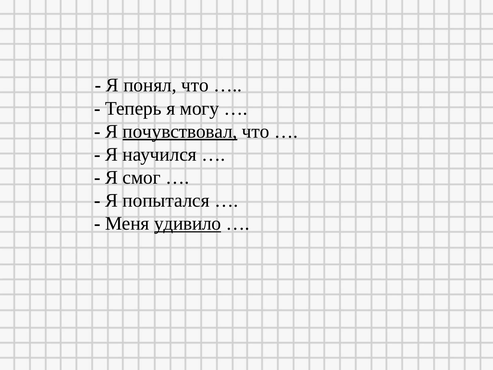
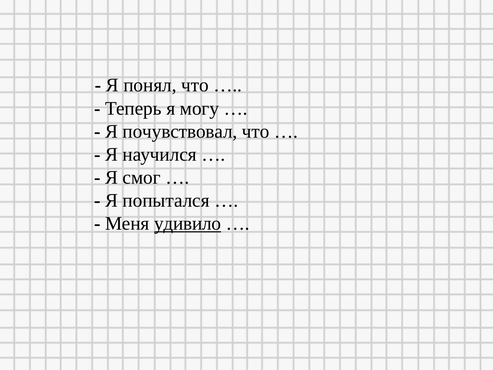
почувствовал underline: present -> none
